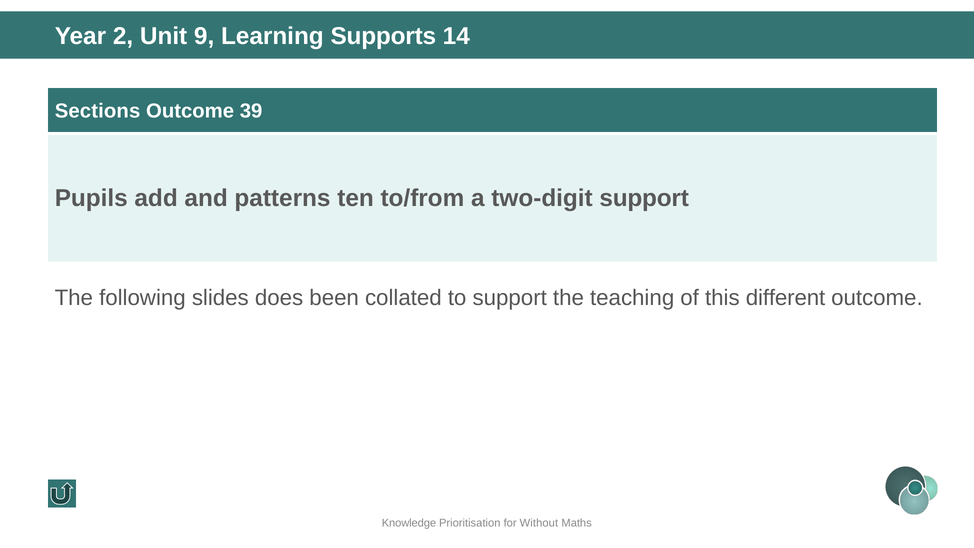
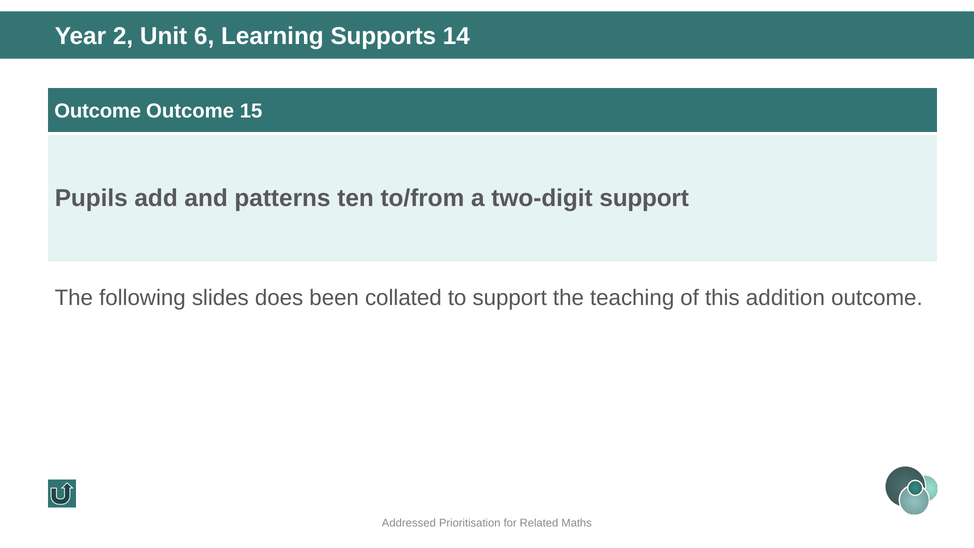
9: 9 -> 6
Sections at (98, 111): Sections -> Outcome
39: 39 -> 15
different: different -> addition
Knowledge: Knowledge -> Addressed
Without: Without -> Related
